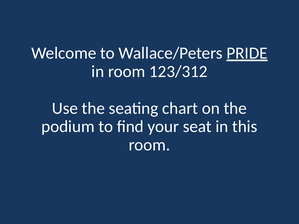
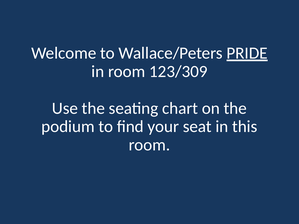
123/312: 123/312 -> 123/309
